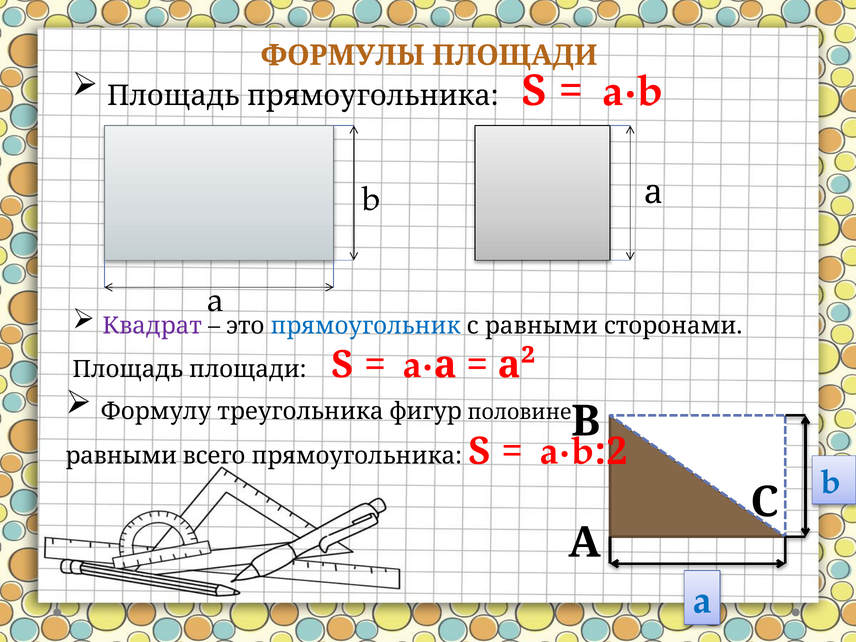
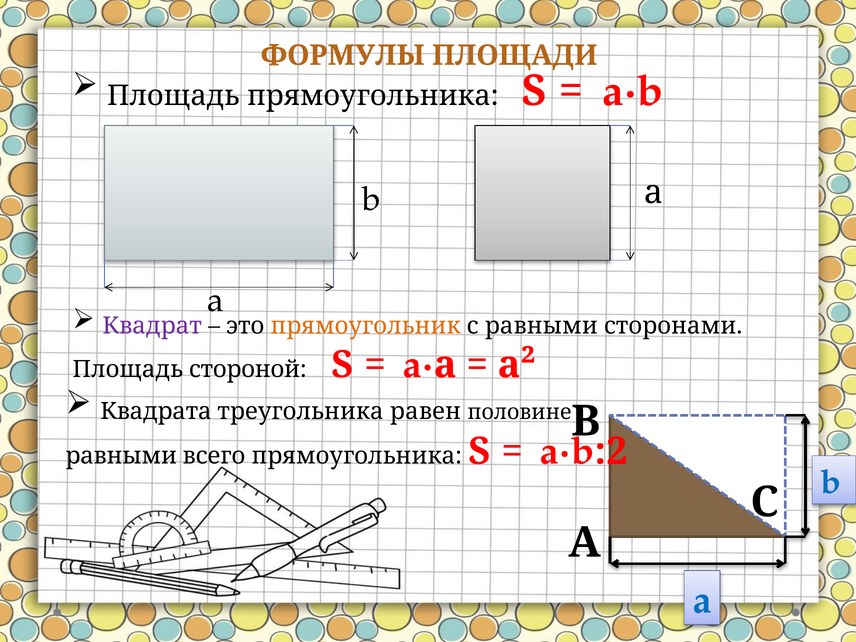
прямоугольник colour: blue -> orange
Площадь площади: площади -> стороной
Формулу: Формулу -> Квадрата
фигур: фигур -> равен
